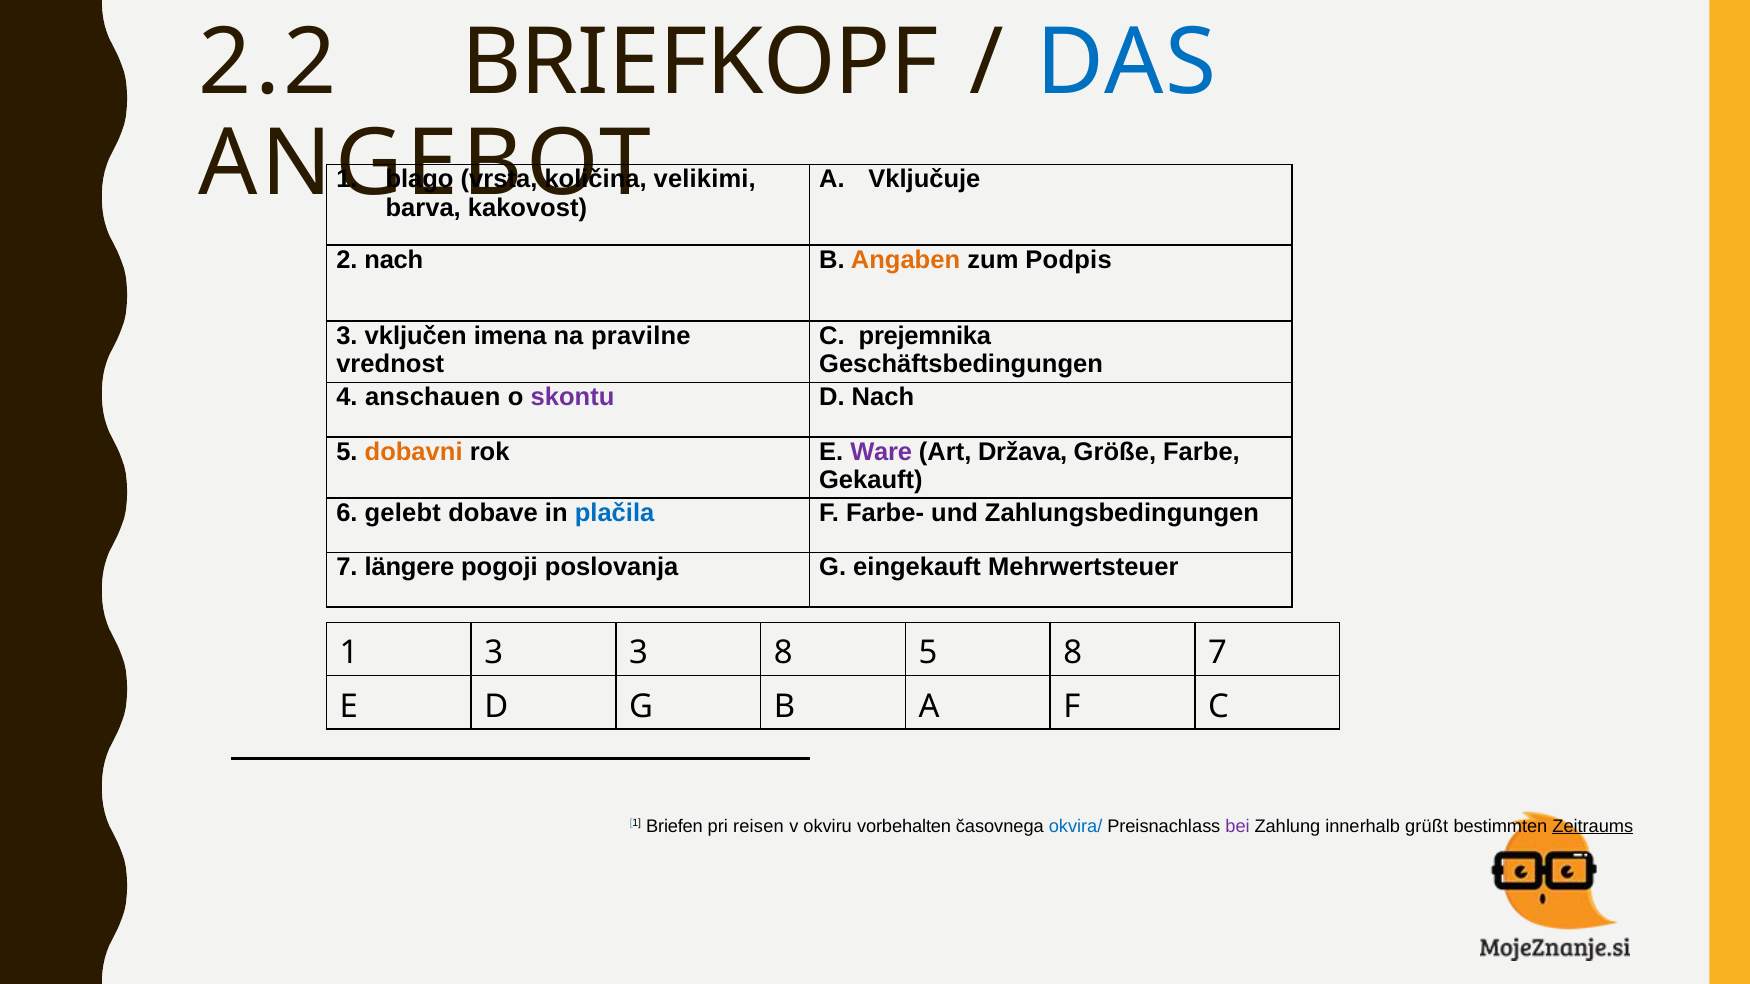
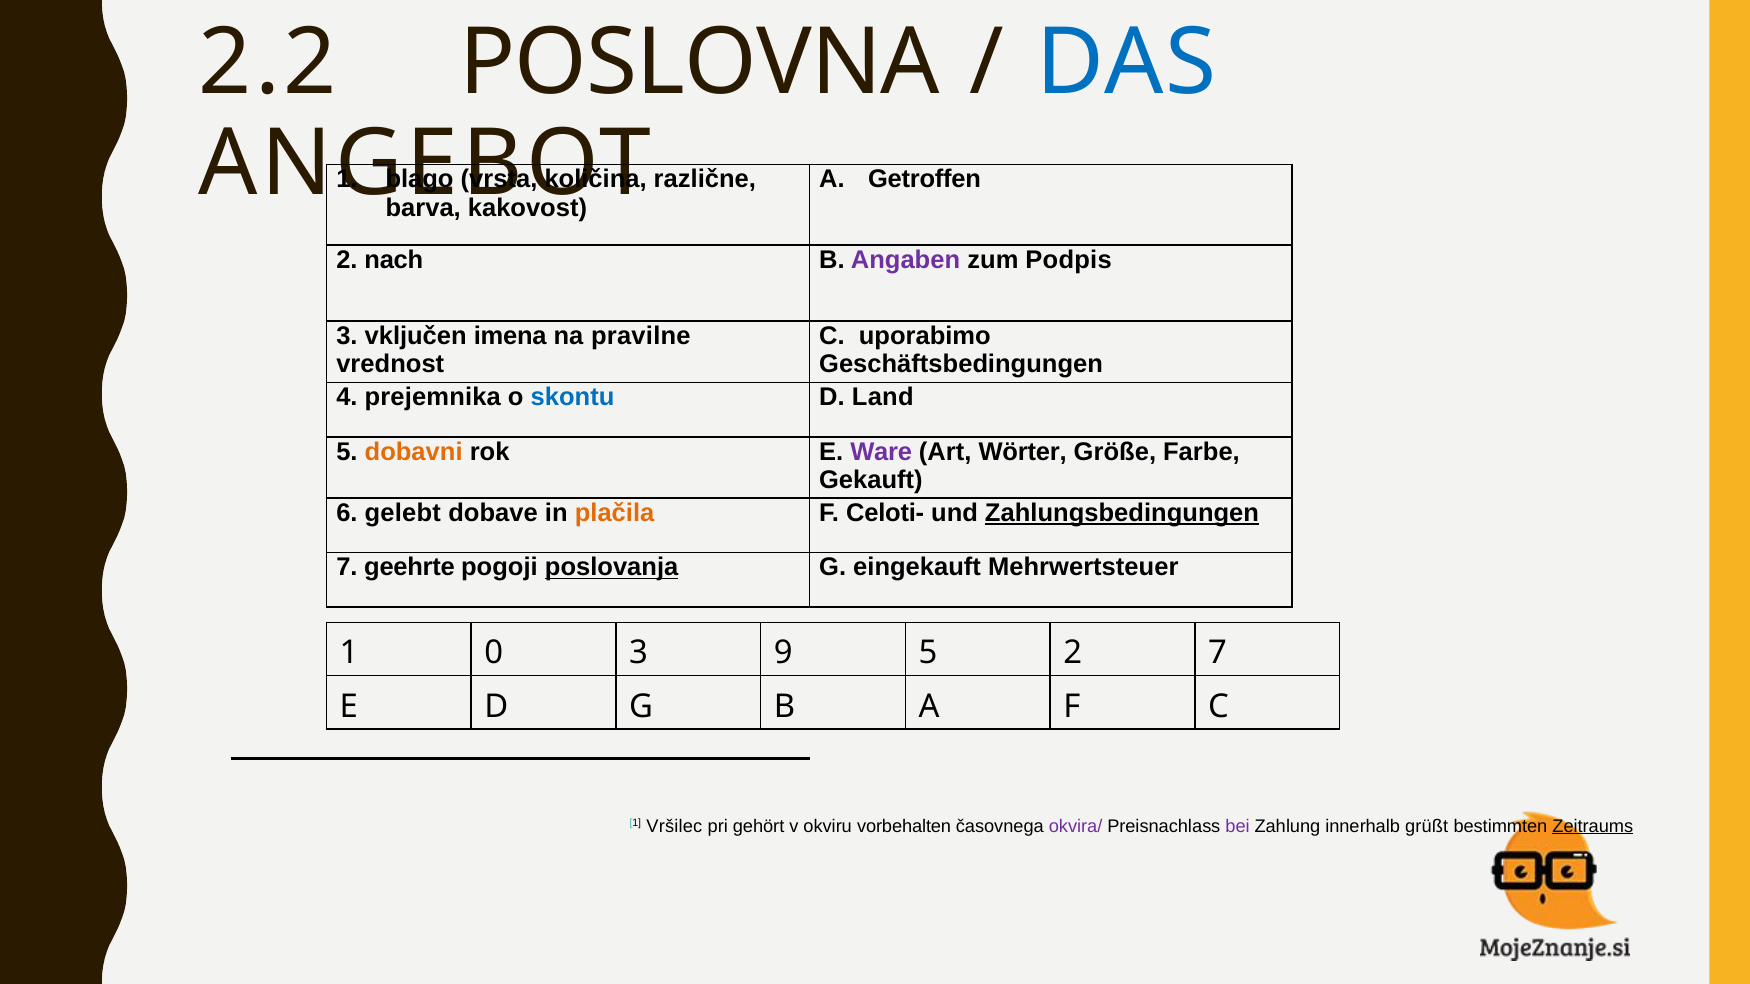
BRIEFKOPF: BRIEFKOPF -> POSLOVNA
velikimi: velikimi -> različne
Vključuje: Vključuje -> Getroffen
Angaben colour: orange -> purple
prejemnika: prejemnika -> uporabimo
anschauen: anschauen -> prejemnika
skontu colour: purple -> blue
D Nach: Nach -> Land
Država: Država -> Wörter
plačila colour: blue -> orange
Farbe-: Farbe- -> Celoti-
Zahlungsbedingungen underline: none -> present
längere: längere -> geehrte
poslovanja underline: none -> present
1 3: 3 -> 0
3 8: 8 -> 9
5 8: 8 -> 2
Briefen: Briefen -> Vršilec
reisen: reisen -> gehört
okvira/ colour: blue -> purple
